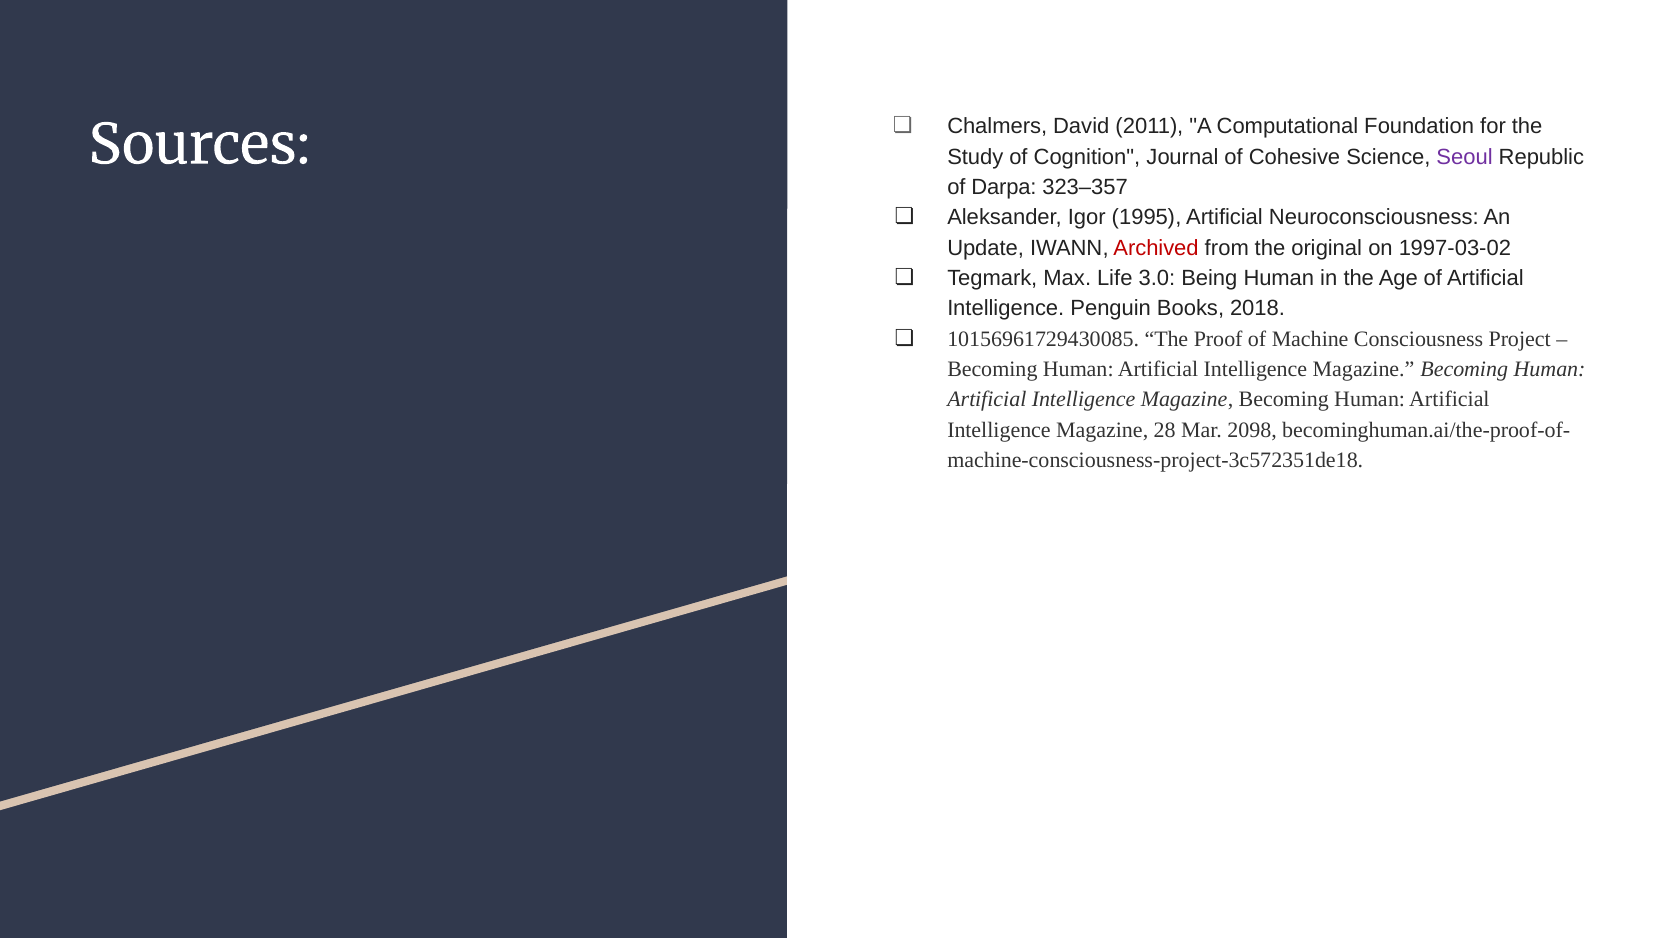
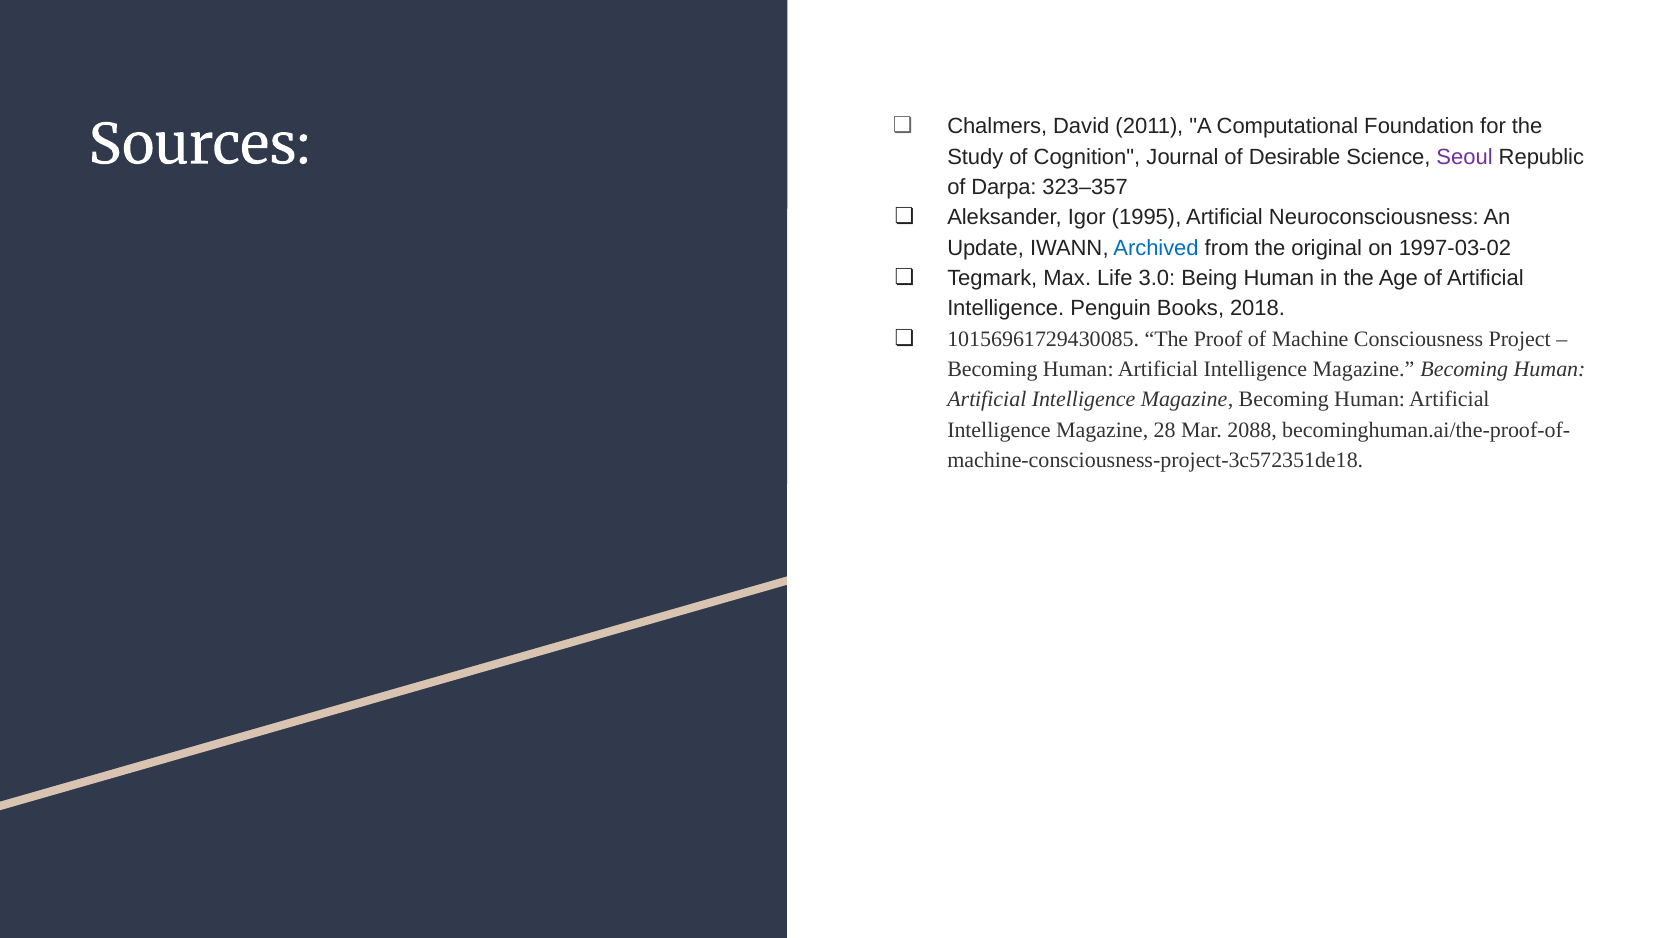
Cohesive: Cohesive -> Desirable
Archived colour: red -> blue
2098: 2098 -> 2088
